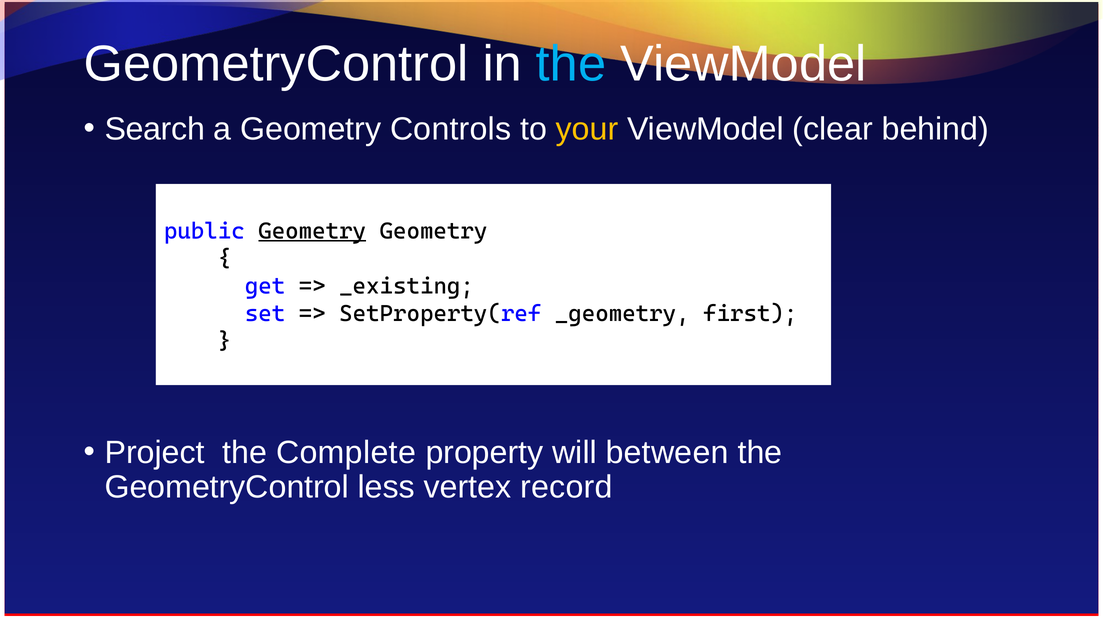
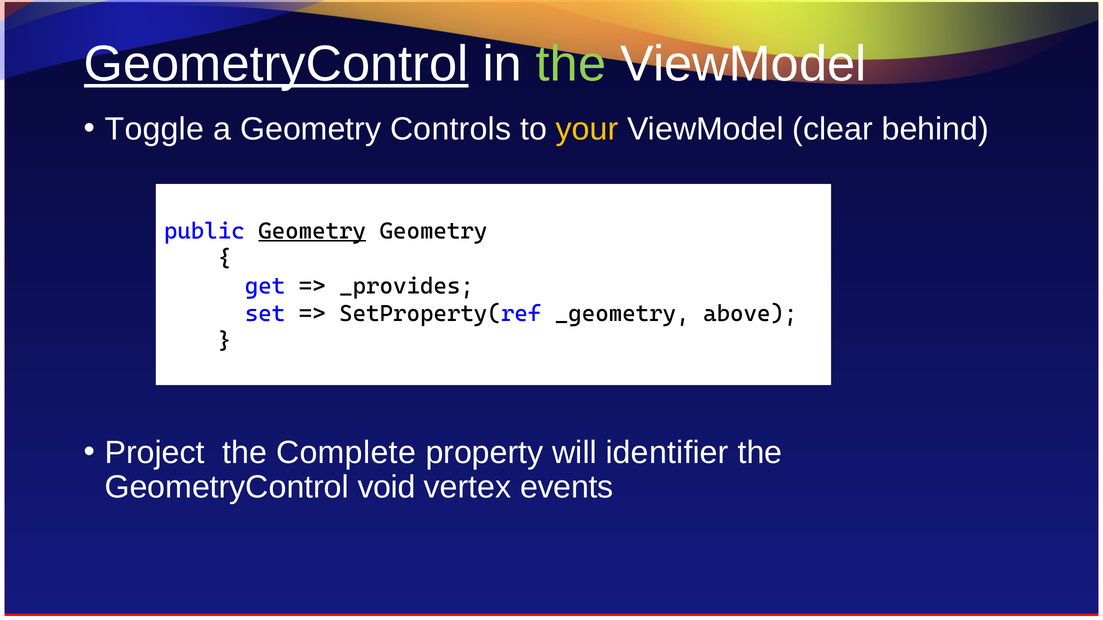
GeometryControl at (276, 64) underline: none -> present
the at (571, 64) colour: light blue -> light green
Search: Search -> Toggle
_existing: _existing -> _provides
first: first -> above
between: between -> identifier
less: less -> void
record: record -> events
